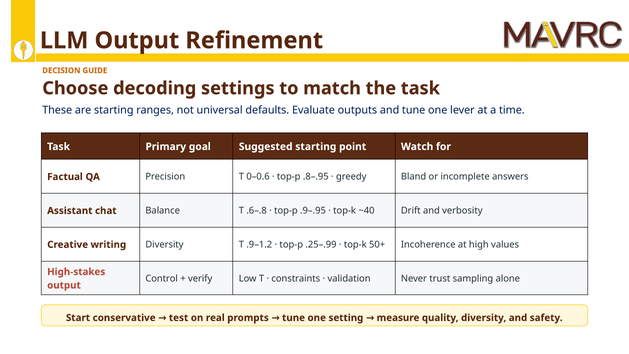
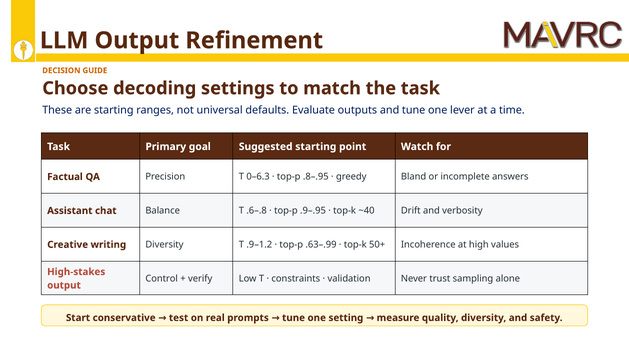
0–0.6: 0–0.6 -> 0–6.3
.25–.99: .25–.99 -> .63–.99
